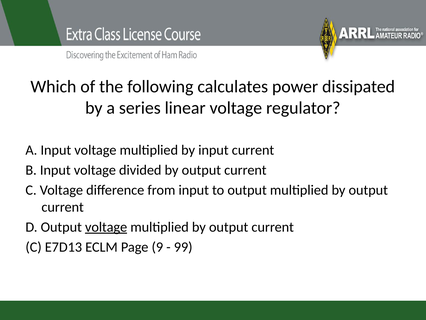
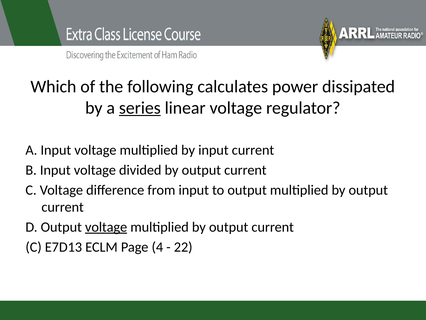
series underline: none -> present
9: 9 -> 4
99: 99 -> 22
